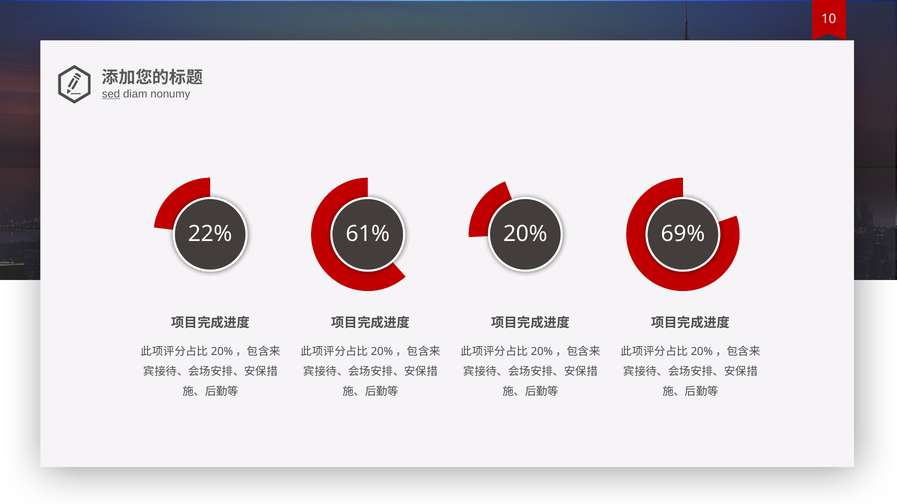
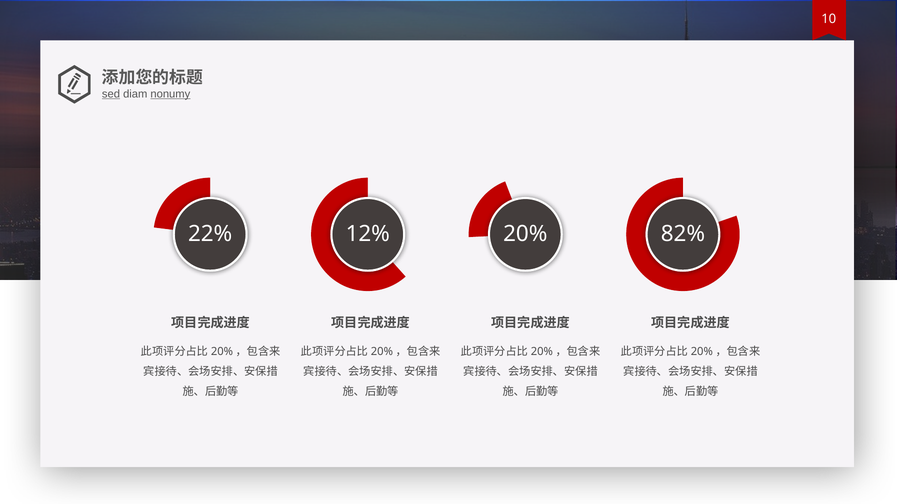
nonumy underline: none -> present
61%: 61% -> 12%
69%: 69% -> 82%
